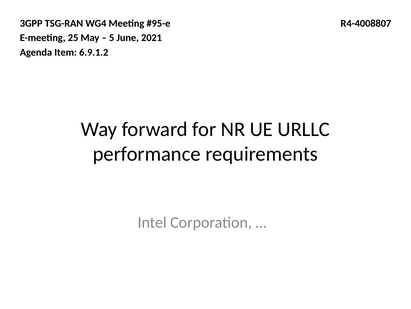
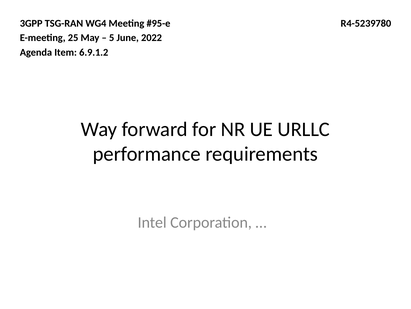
R4-4008807: R4-4008807 -> R4-5239780
2021: 2021 -> 2022
